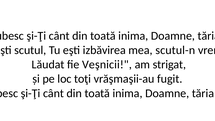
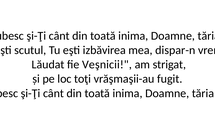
scutul-n: scutul-n -> dispar-n
